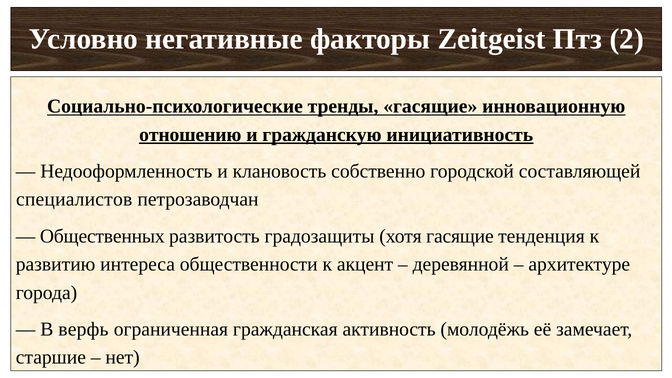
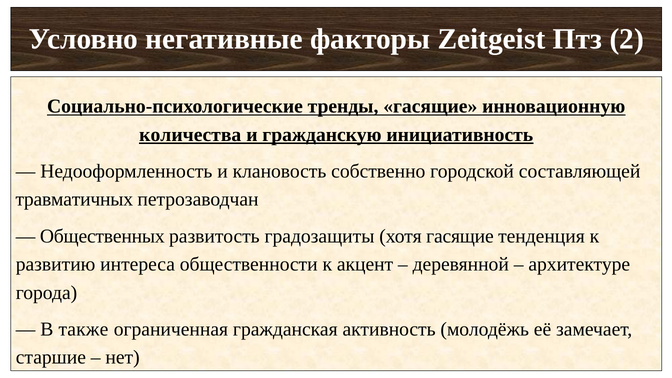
отношению: отношению -> количества
специалистов: специалистов -> травматичных
верфь: верфь -> также
